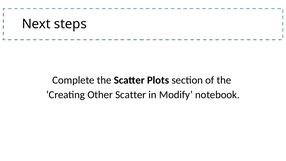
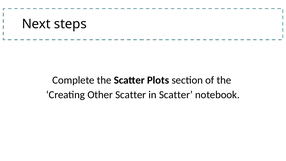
in Modify: Modify -> Scatter
